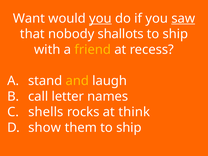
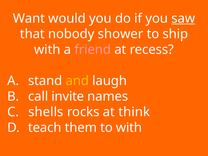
you at (100, 18) underline: present -> none
shallots: shallots -> shower
friend colour: yellow -> pink
letter: letter -> invite
show: show -> teach
them to ship: ship -> with
